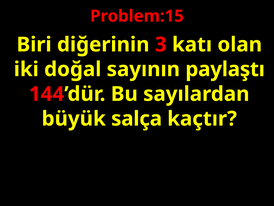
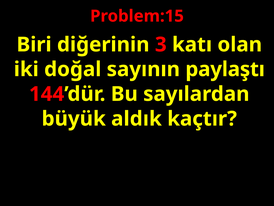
salça: salça -> aldık
